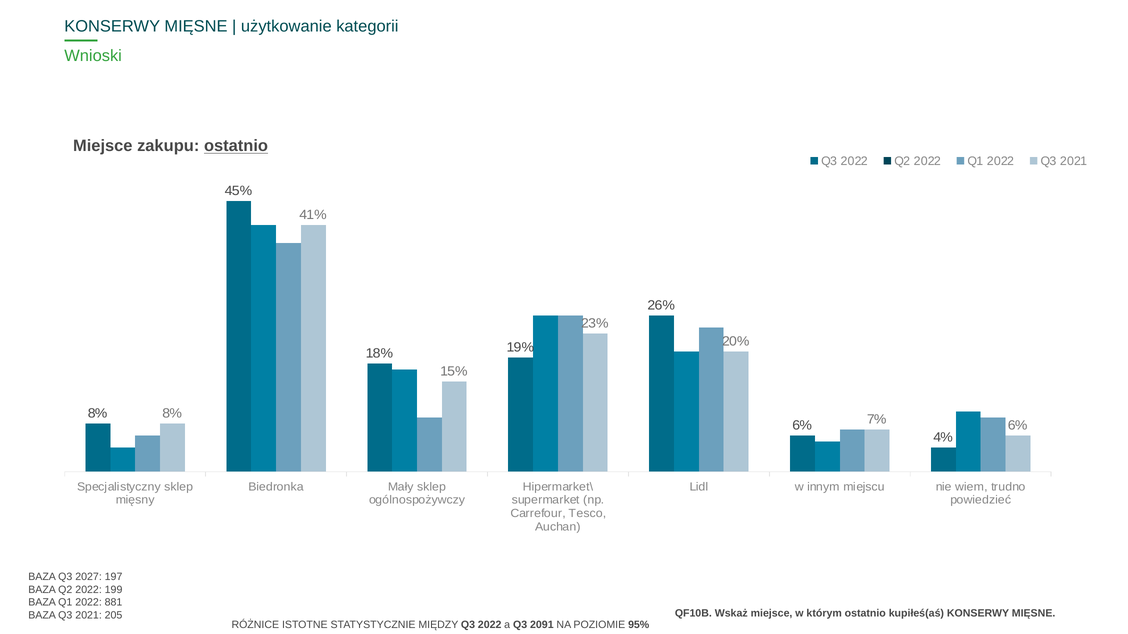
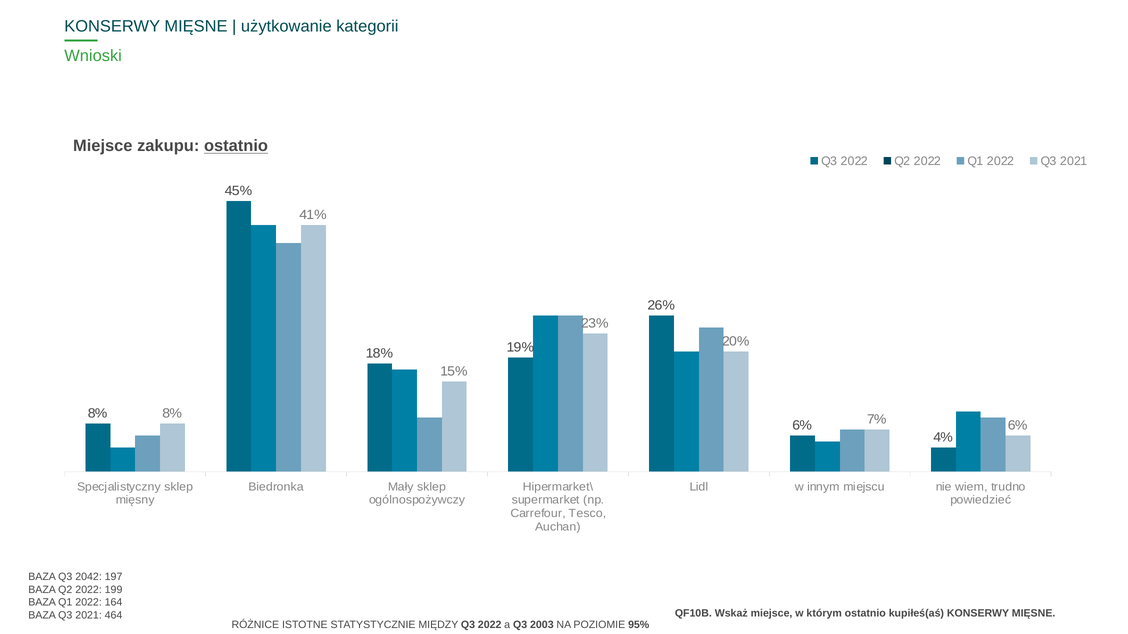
2027: 2027 -> 2042
881: 881 -> 164
205: 205 -> 464
2091: 2091 -> 2003
